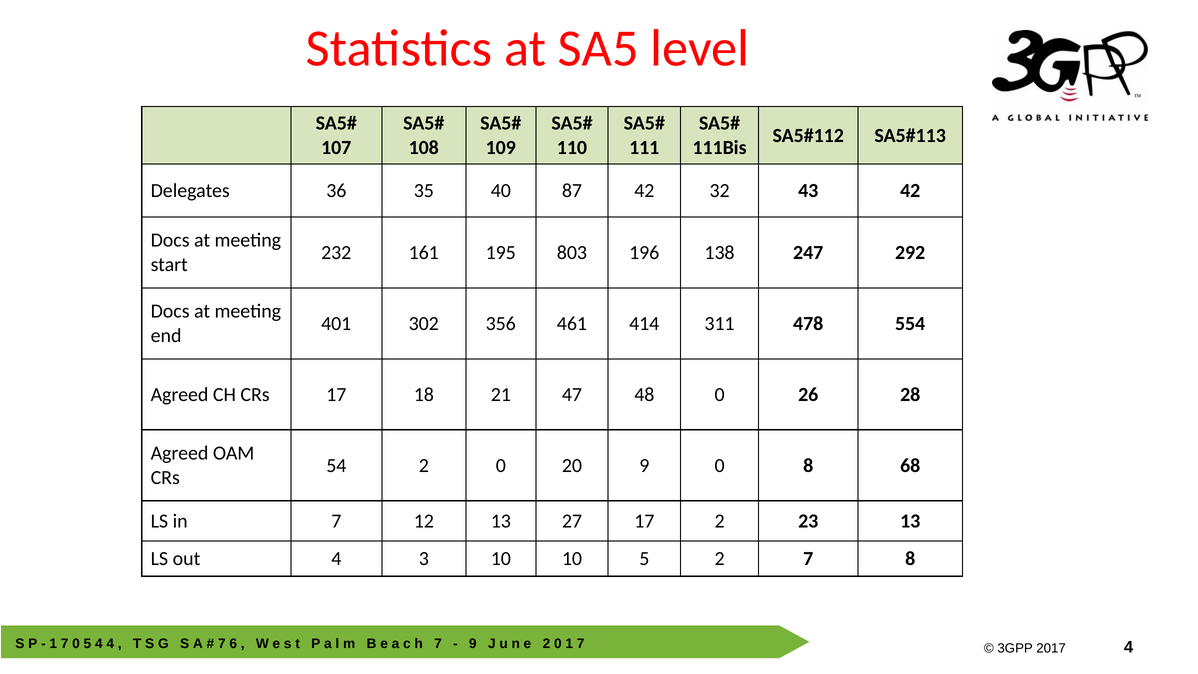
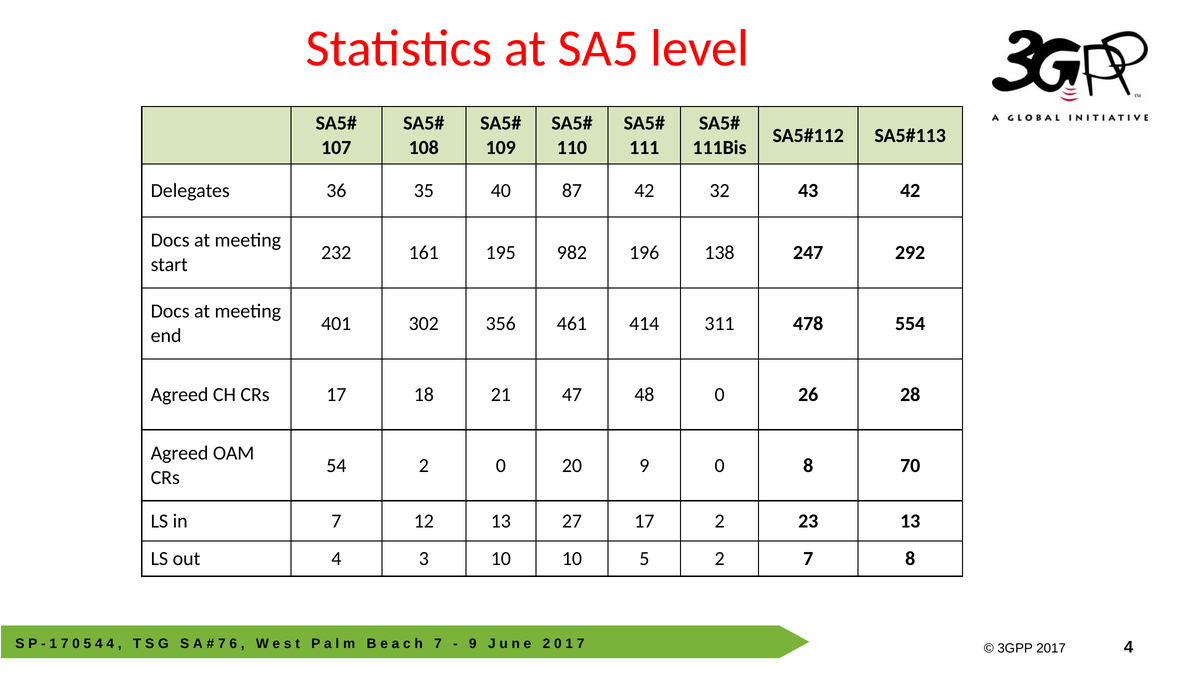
803: 803 -> 982
68: 68 -> 70
